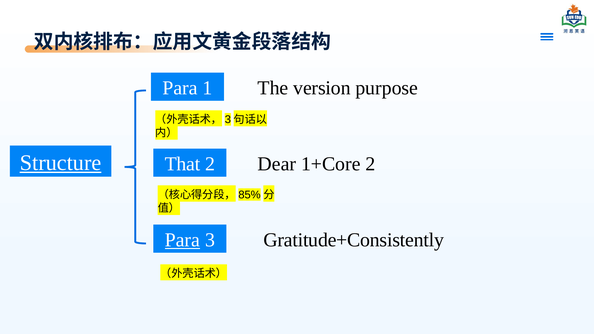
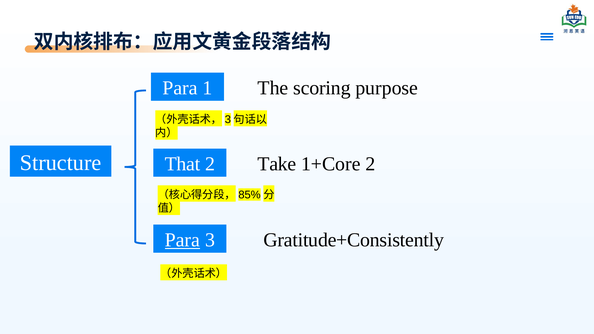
version: version -> scoring
Structure underline: present -> none
Dear: Dear -> Take
